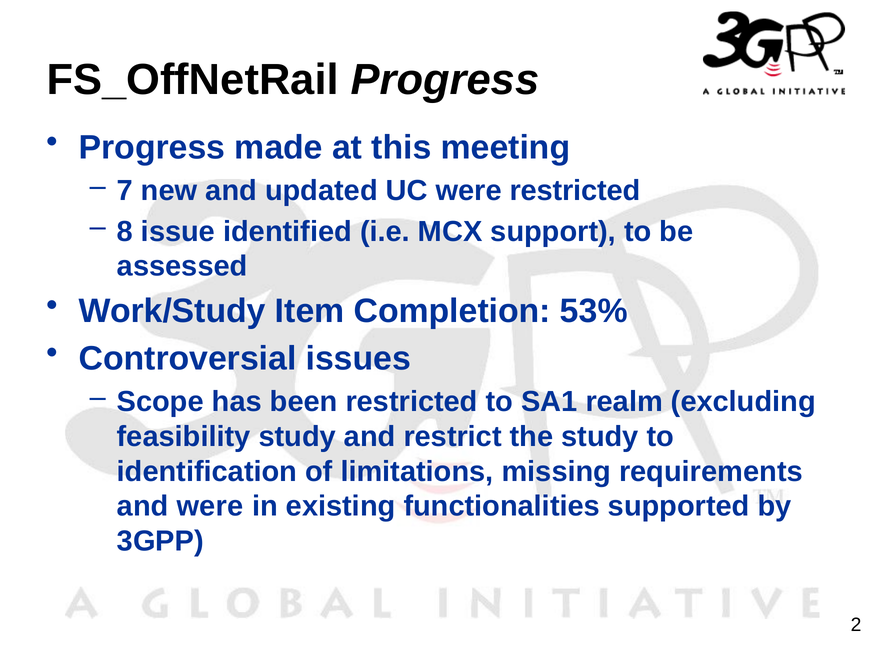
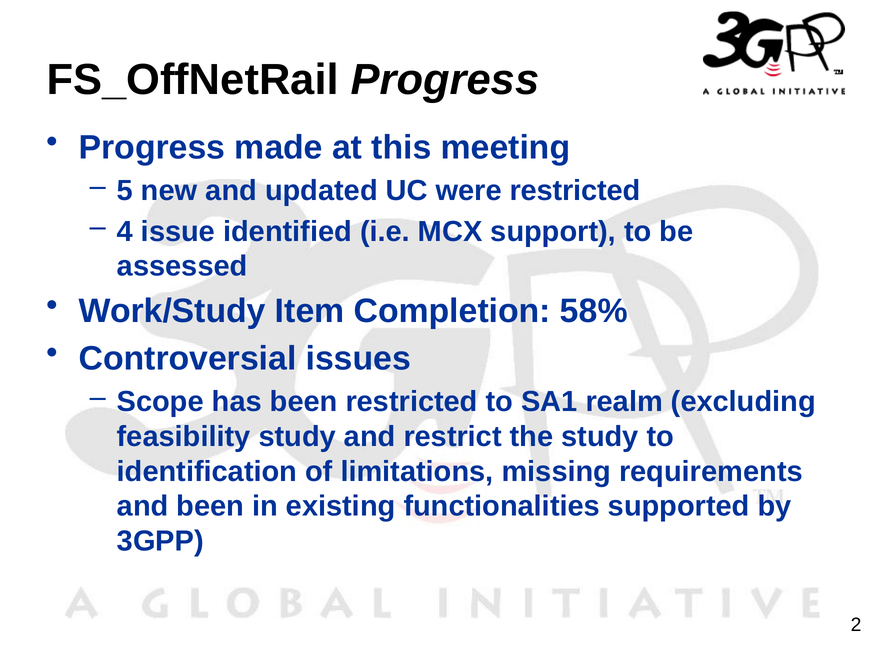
7: 7 -> 5
8: 8 -> 4
53%: 53% -> 58%
and were: were -> been
